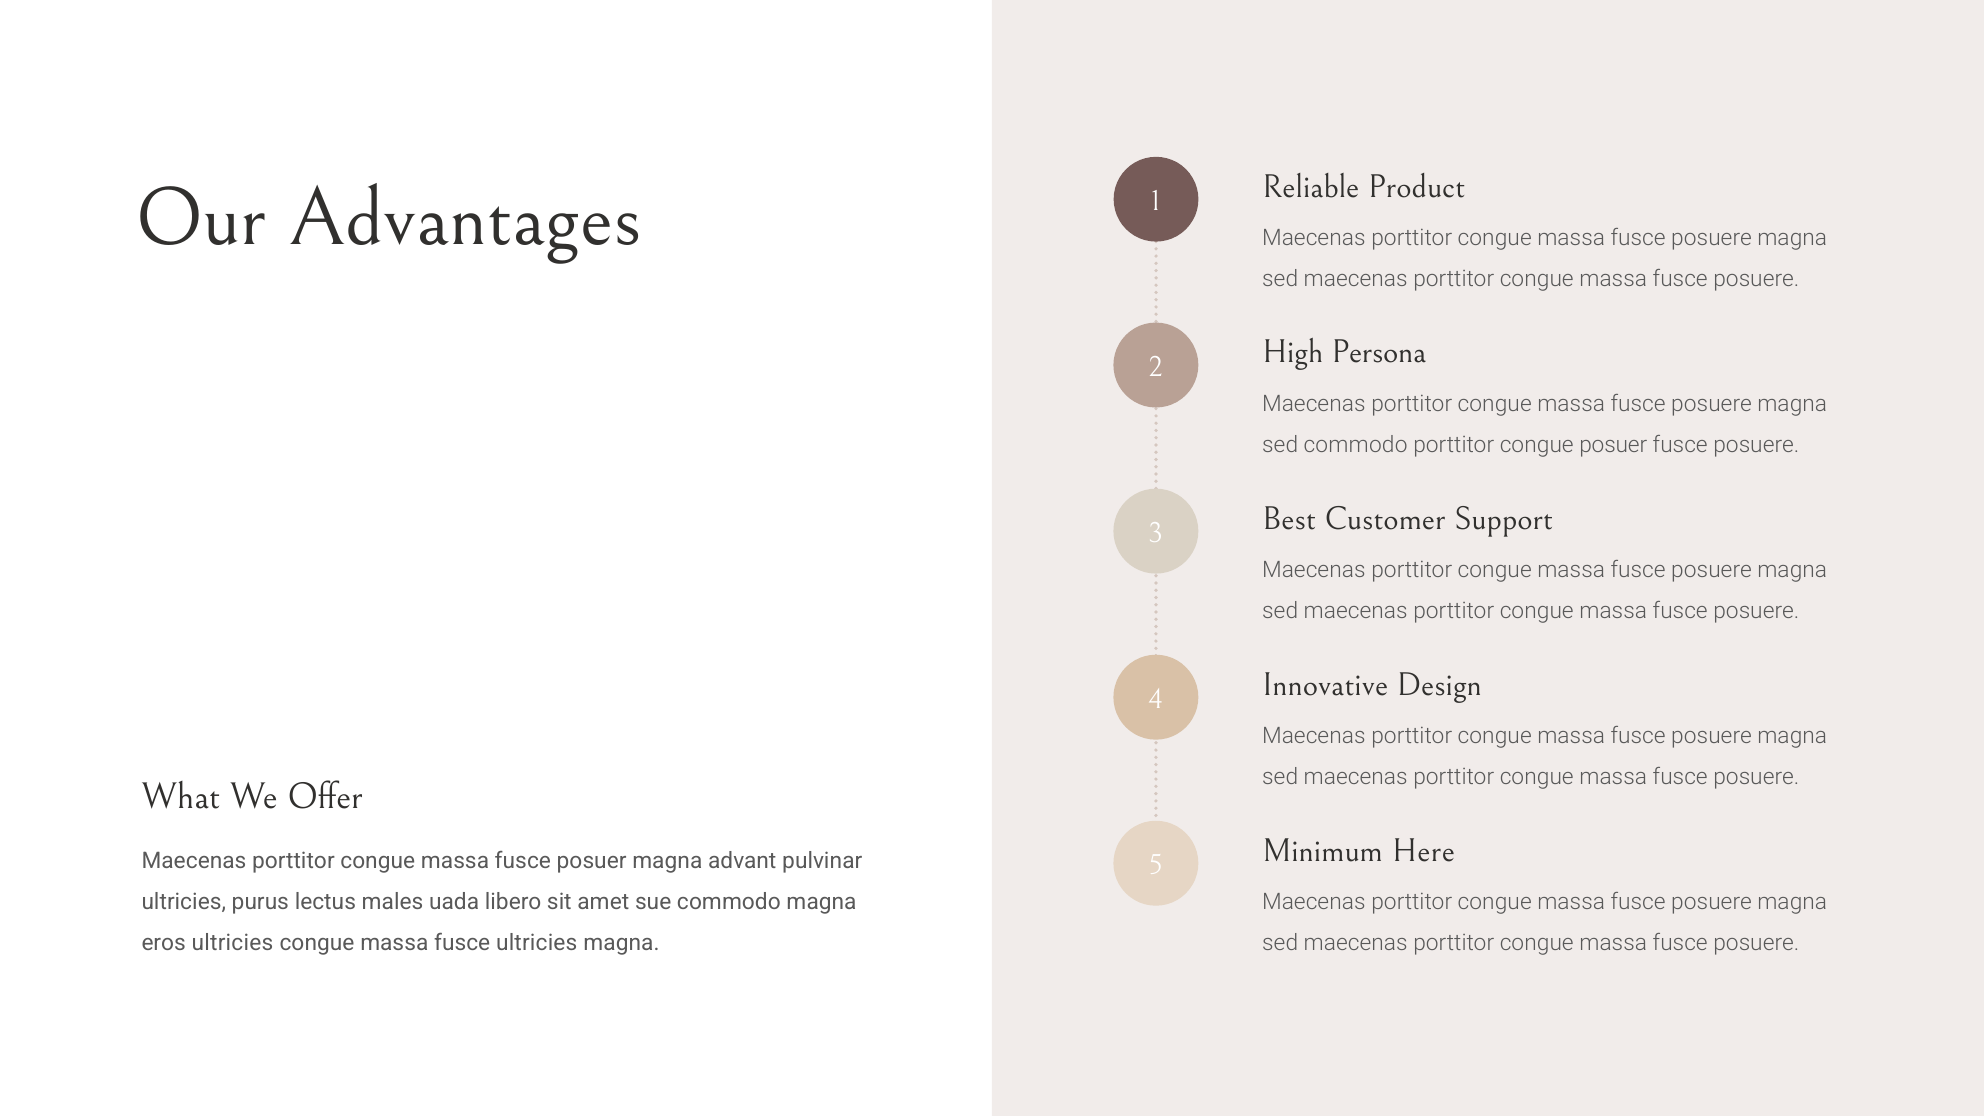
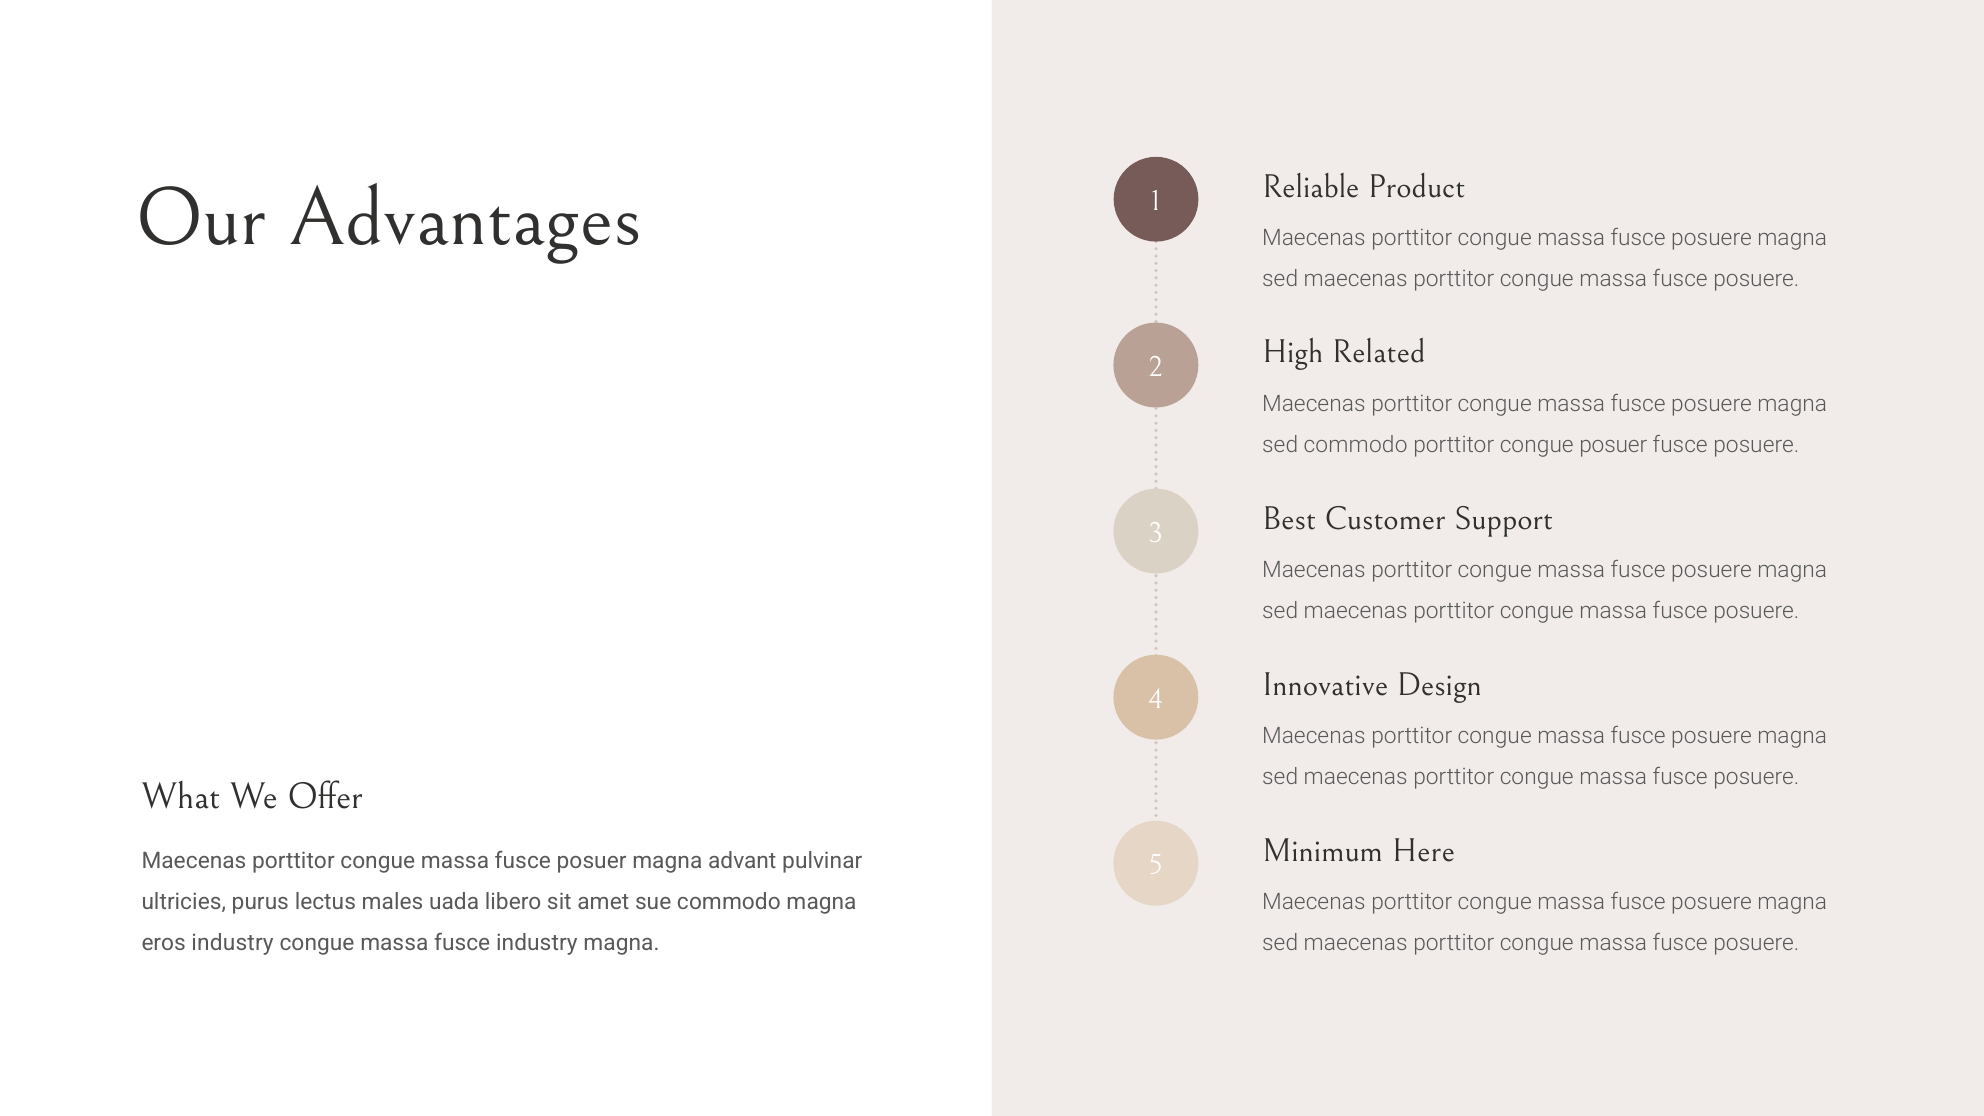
Persona: Persona -> Related
eros ultricies: ultricies -> industry
fusce ultricies: ultricies -> industry
